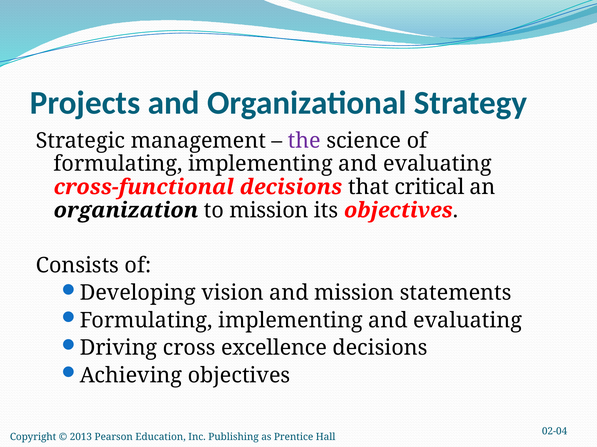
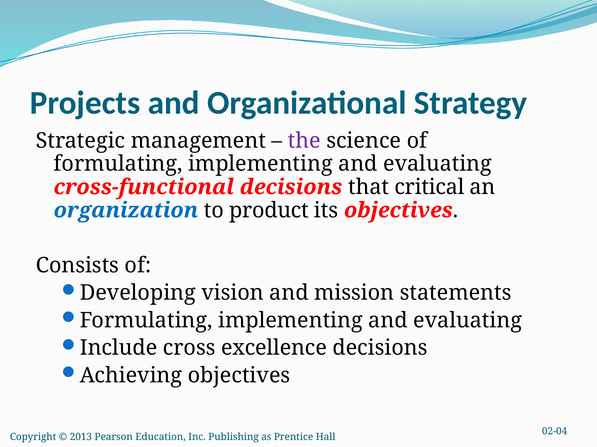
organization colour: black -> blue
to mission: mission -> product
Driving: Driving -> Include
